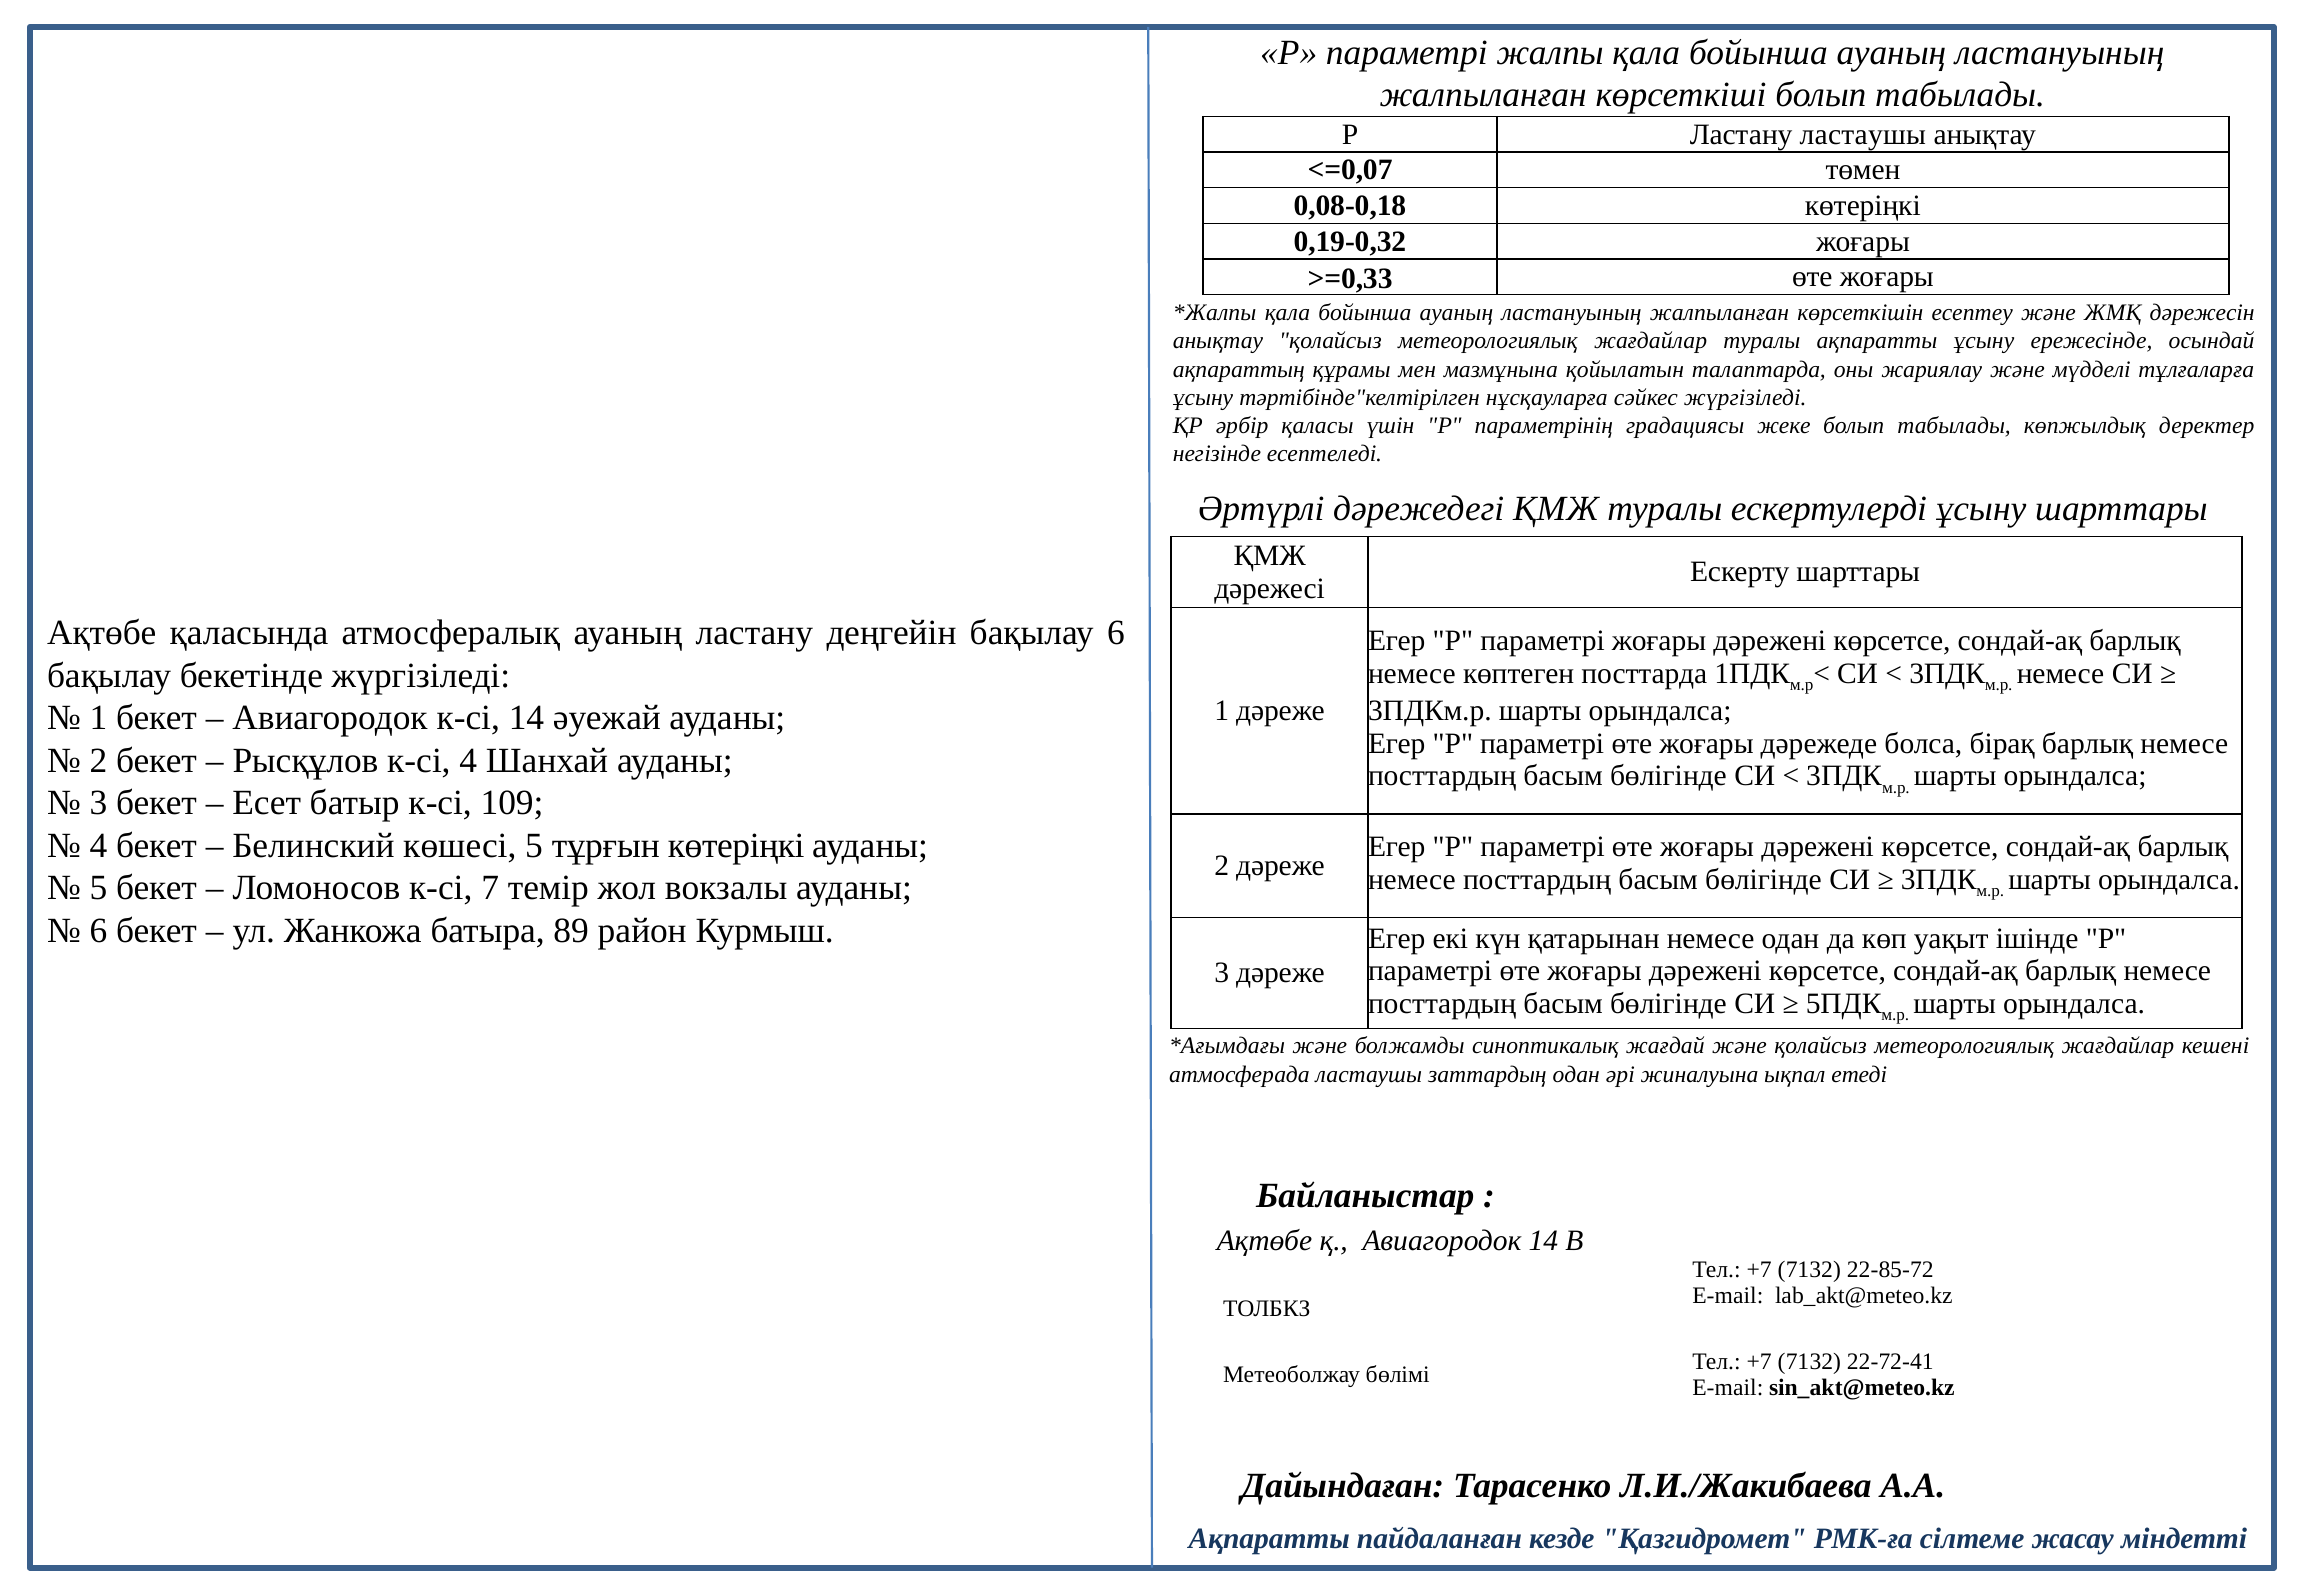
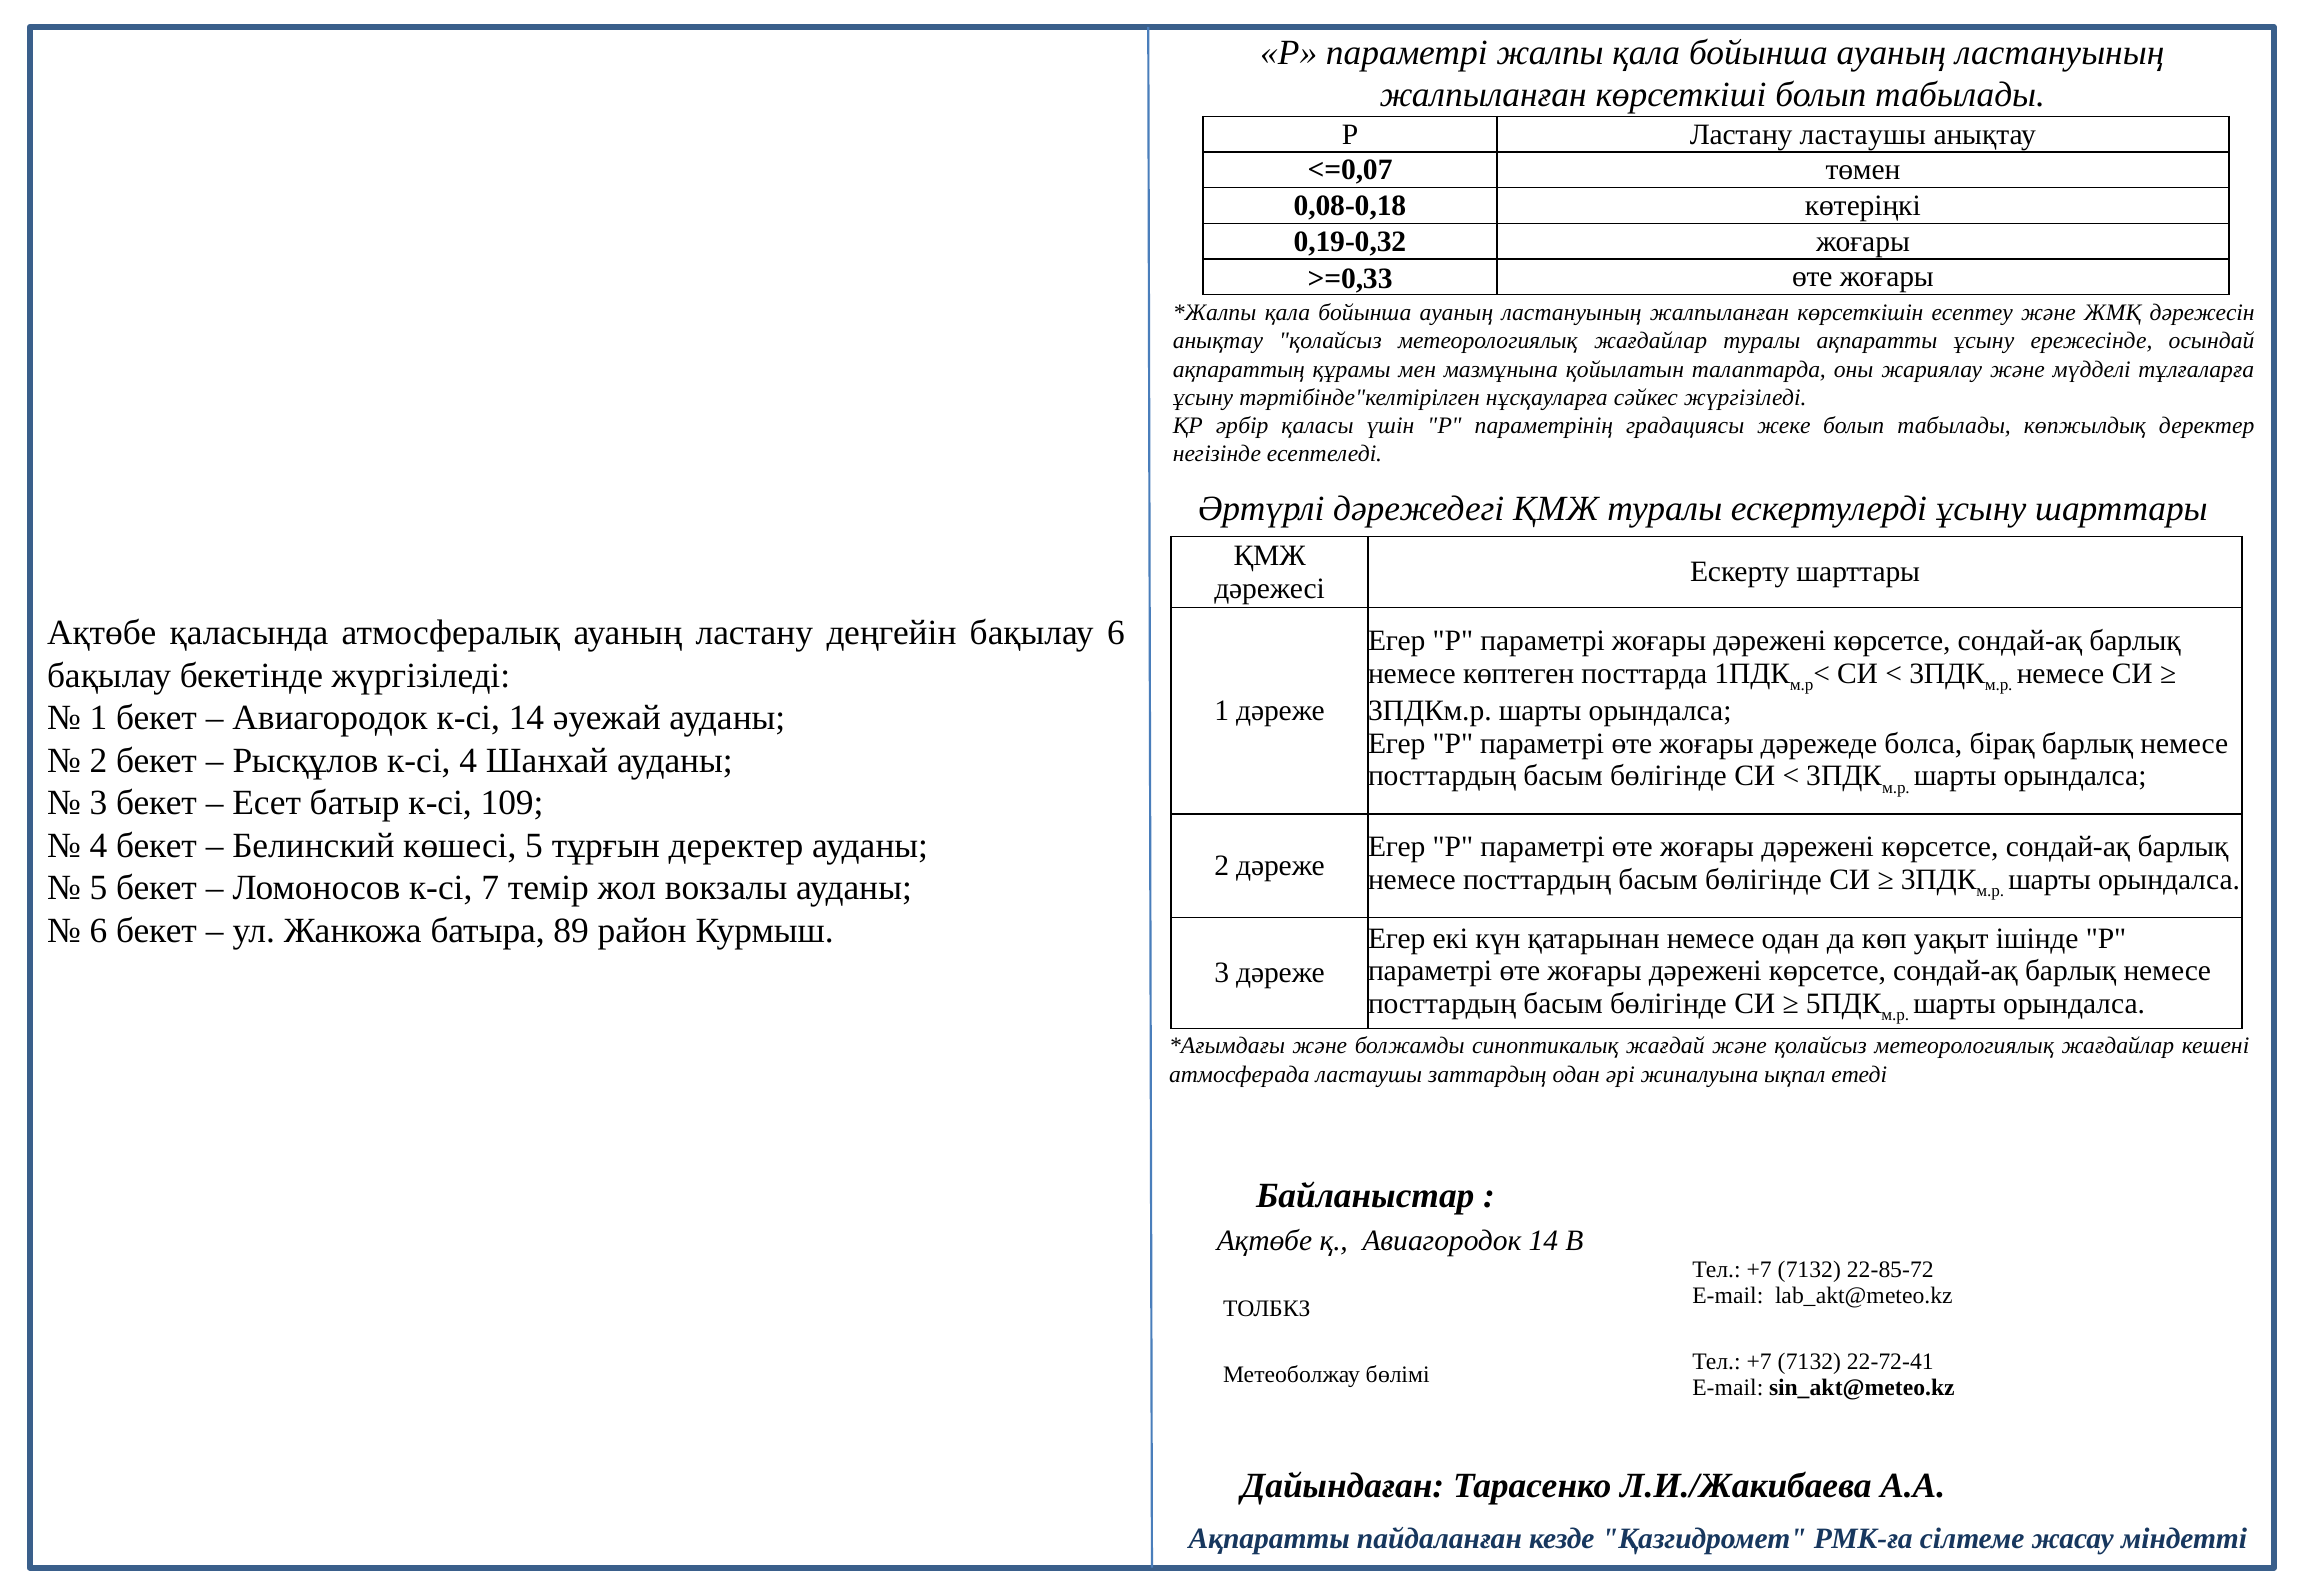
тұрғын көтеріңкі: көтеріңкі -> деректер
